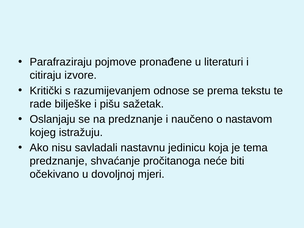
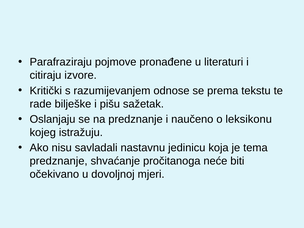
nastavom: nastavom -> leksikonu
